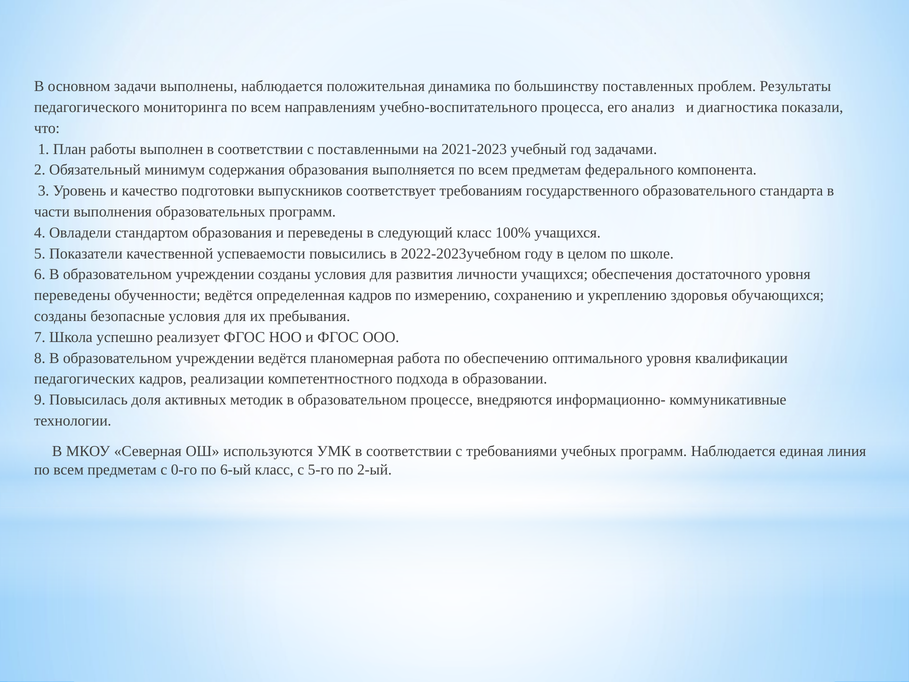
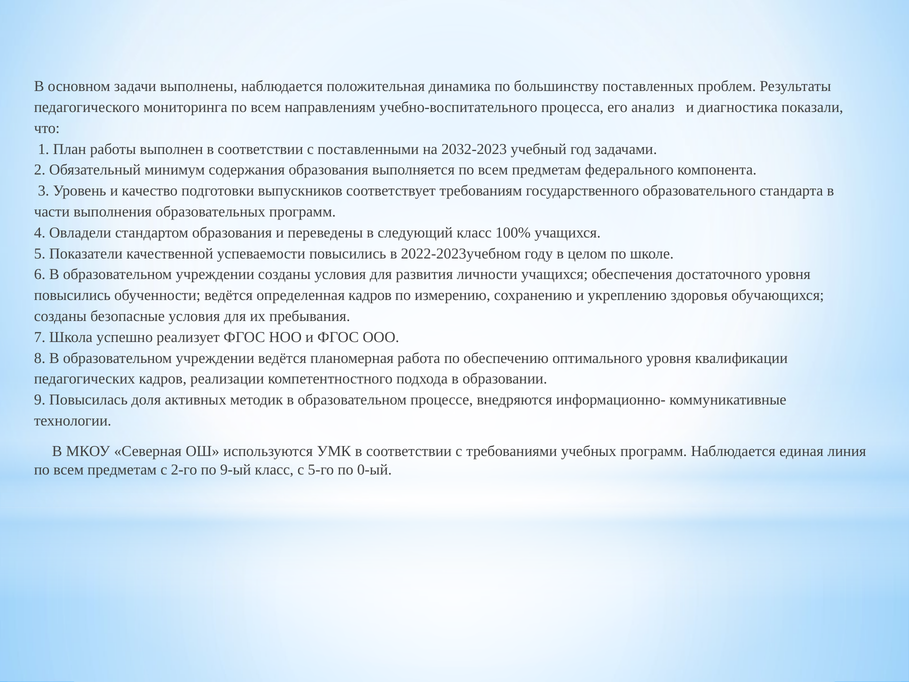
2021-2023: 2021-2023 -> 2032-2023
переведены at (72, 295): переведены -> повысились
0-го: 0-го -> 2-го
6-ый: 6-ый -> 9-ый
2-ый: 2-ый -> 0-ый
